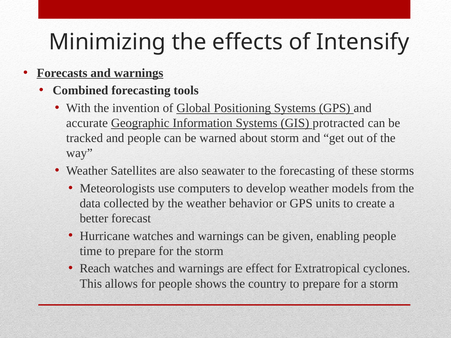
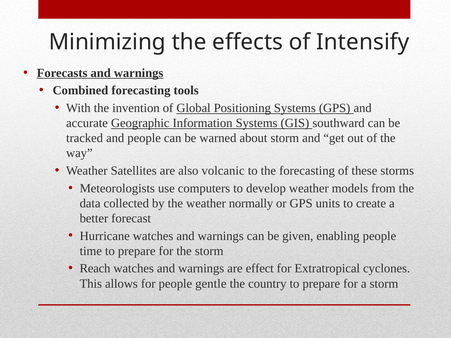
protracted: protracted -> southward
seawater: seawater -> volcanic
behavior: behavior -> normally
shows: shows -> gentle
